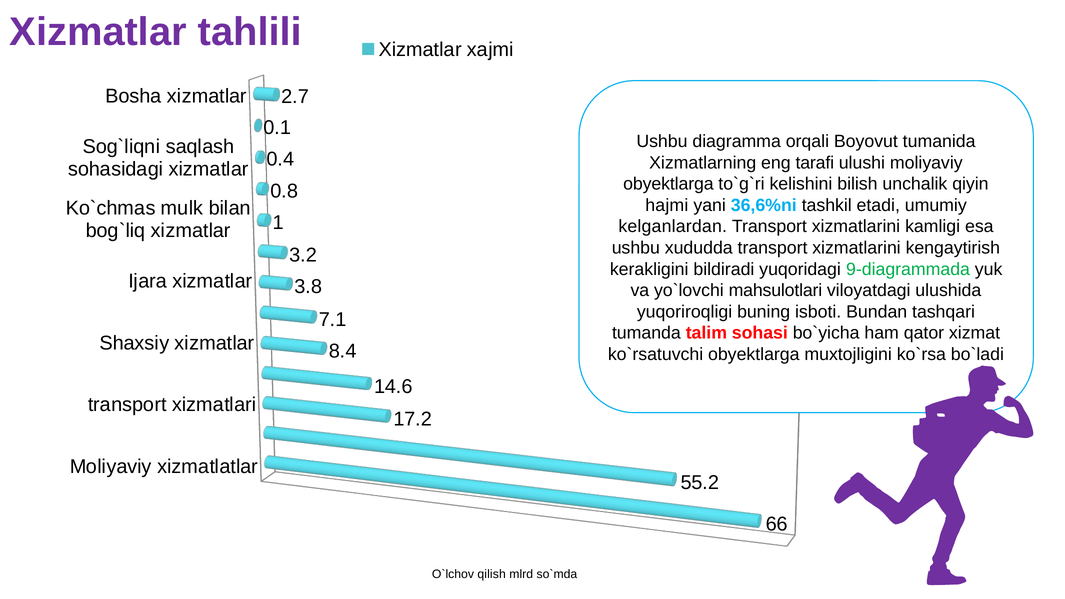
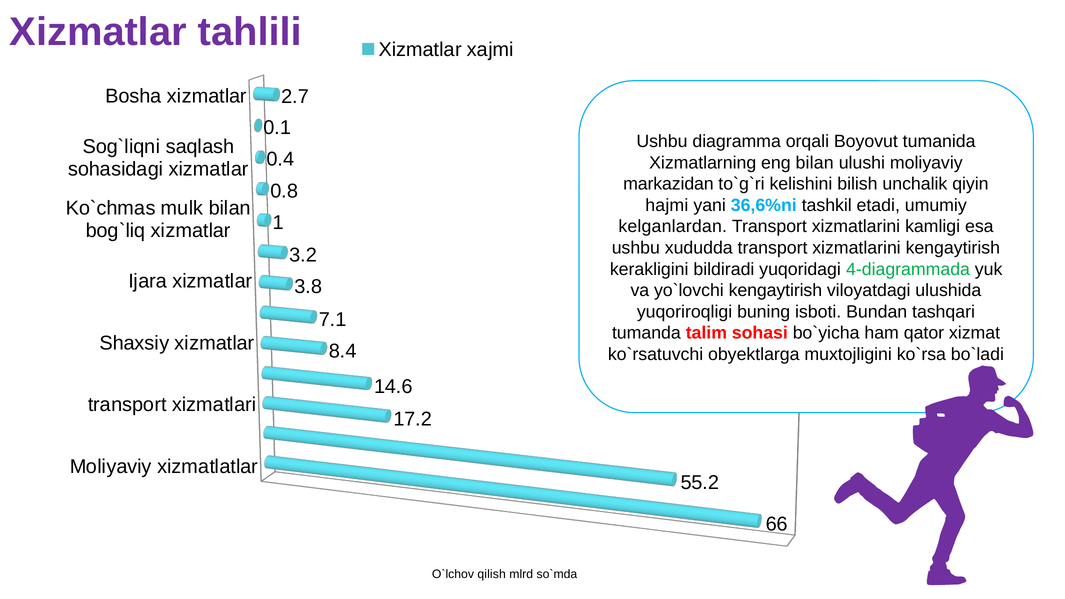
eng tarafi: tarafi -> bilan
obyektlarga at (668, 184): obyektlarga -> markazidan
9-diagrammada: 9-diagrammada -> 4-diagrammada
mahsulotlari at (775, 290): mahsulotlari -> kengaytirish
